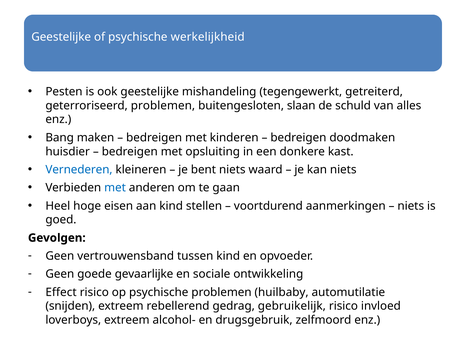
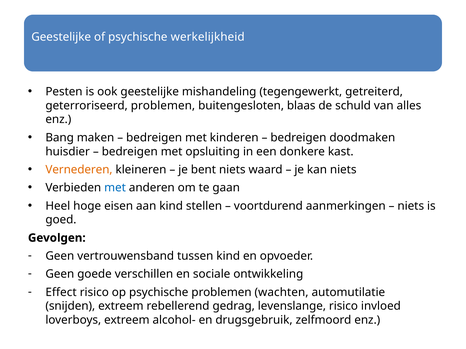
slaan: slaan -> blaas
Vernederen colour: blue -> orange
gevaarlijke: gevaarlijke -> verschillen
huilbaby: huilbaby -> wachten
gebruikelijk: gebruikelijk -> levenslange
